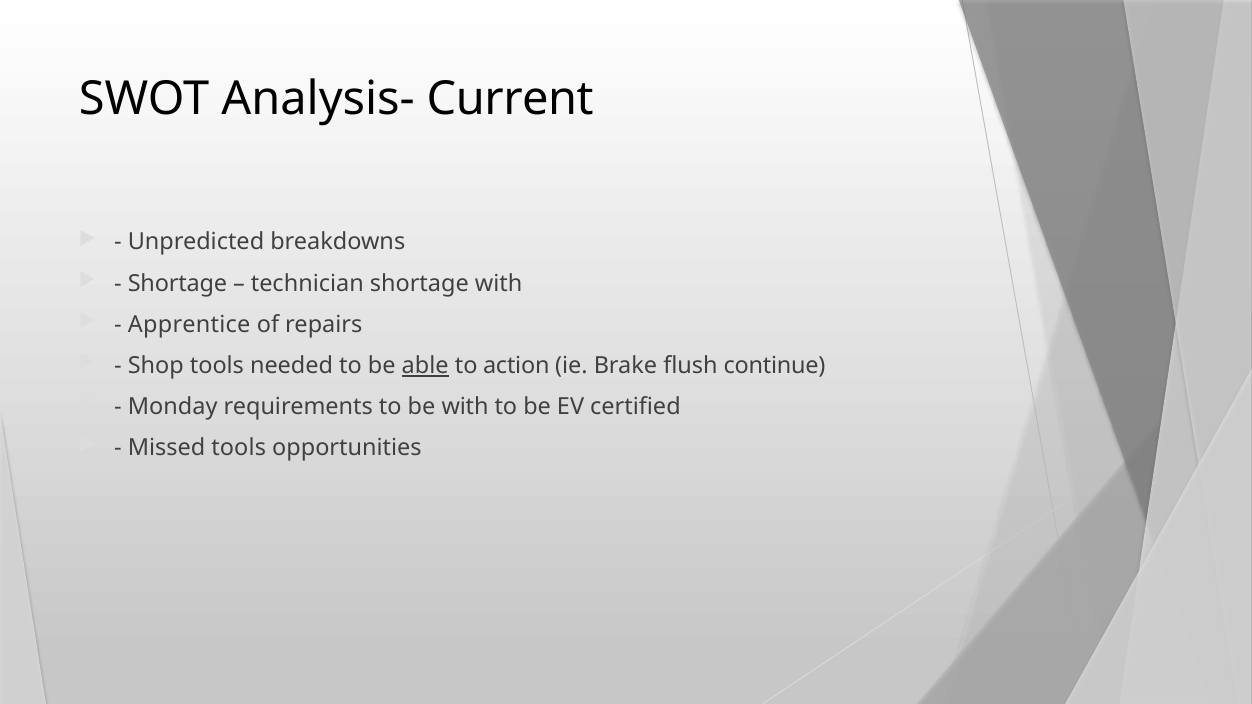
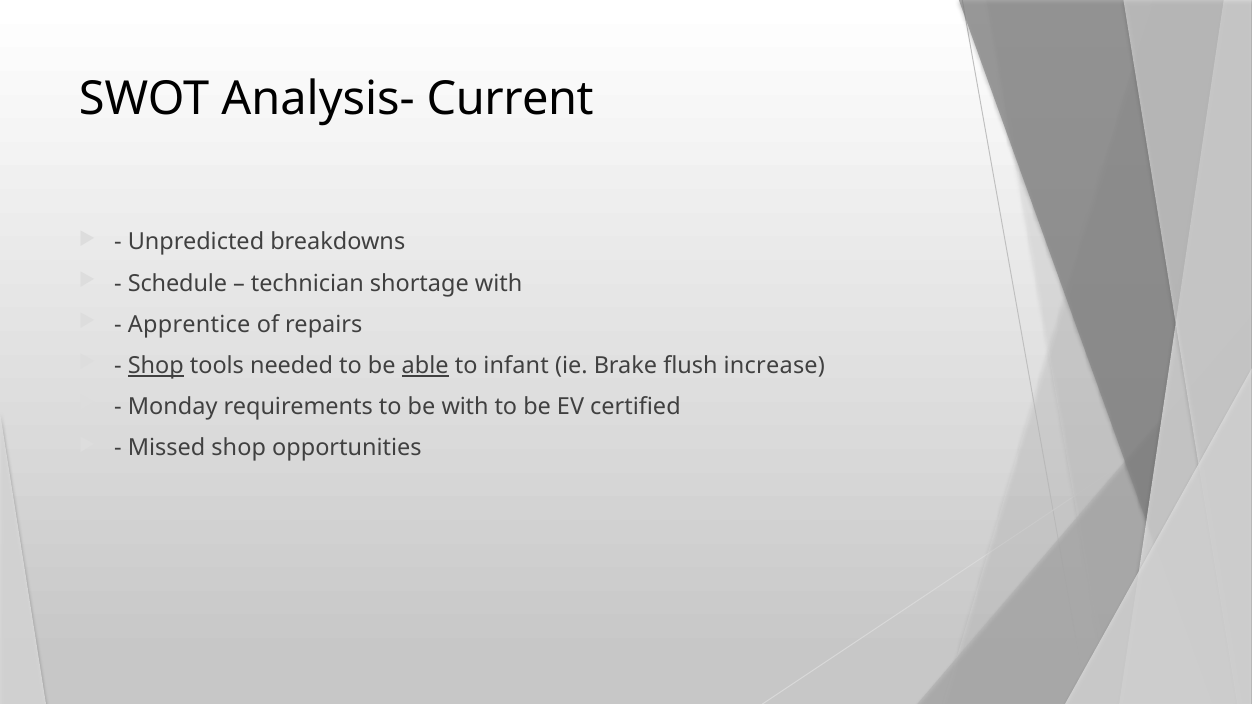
Shortage at (177, 284): Shortage -> Schedule
Shop at (156, 366) underline: none -> present
action: action -> infant
continue: continue -> increase
Missed tools: tools -> shop
